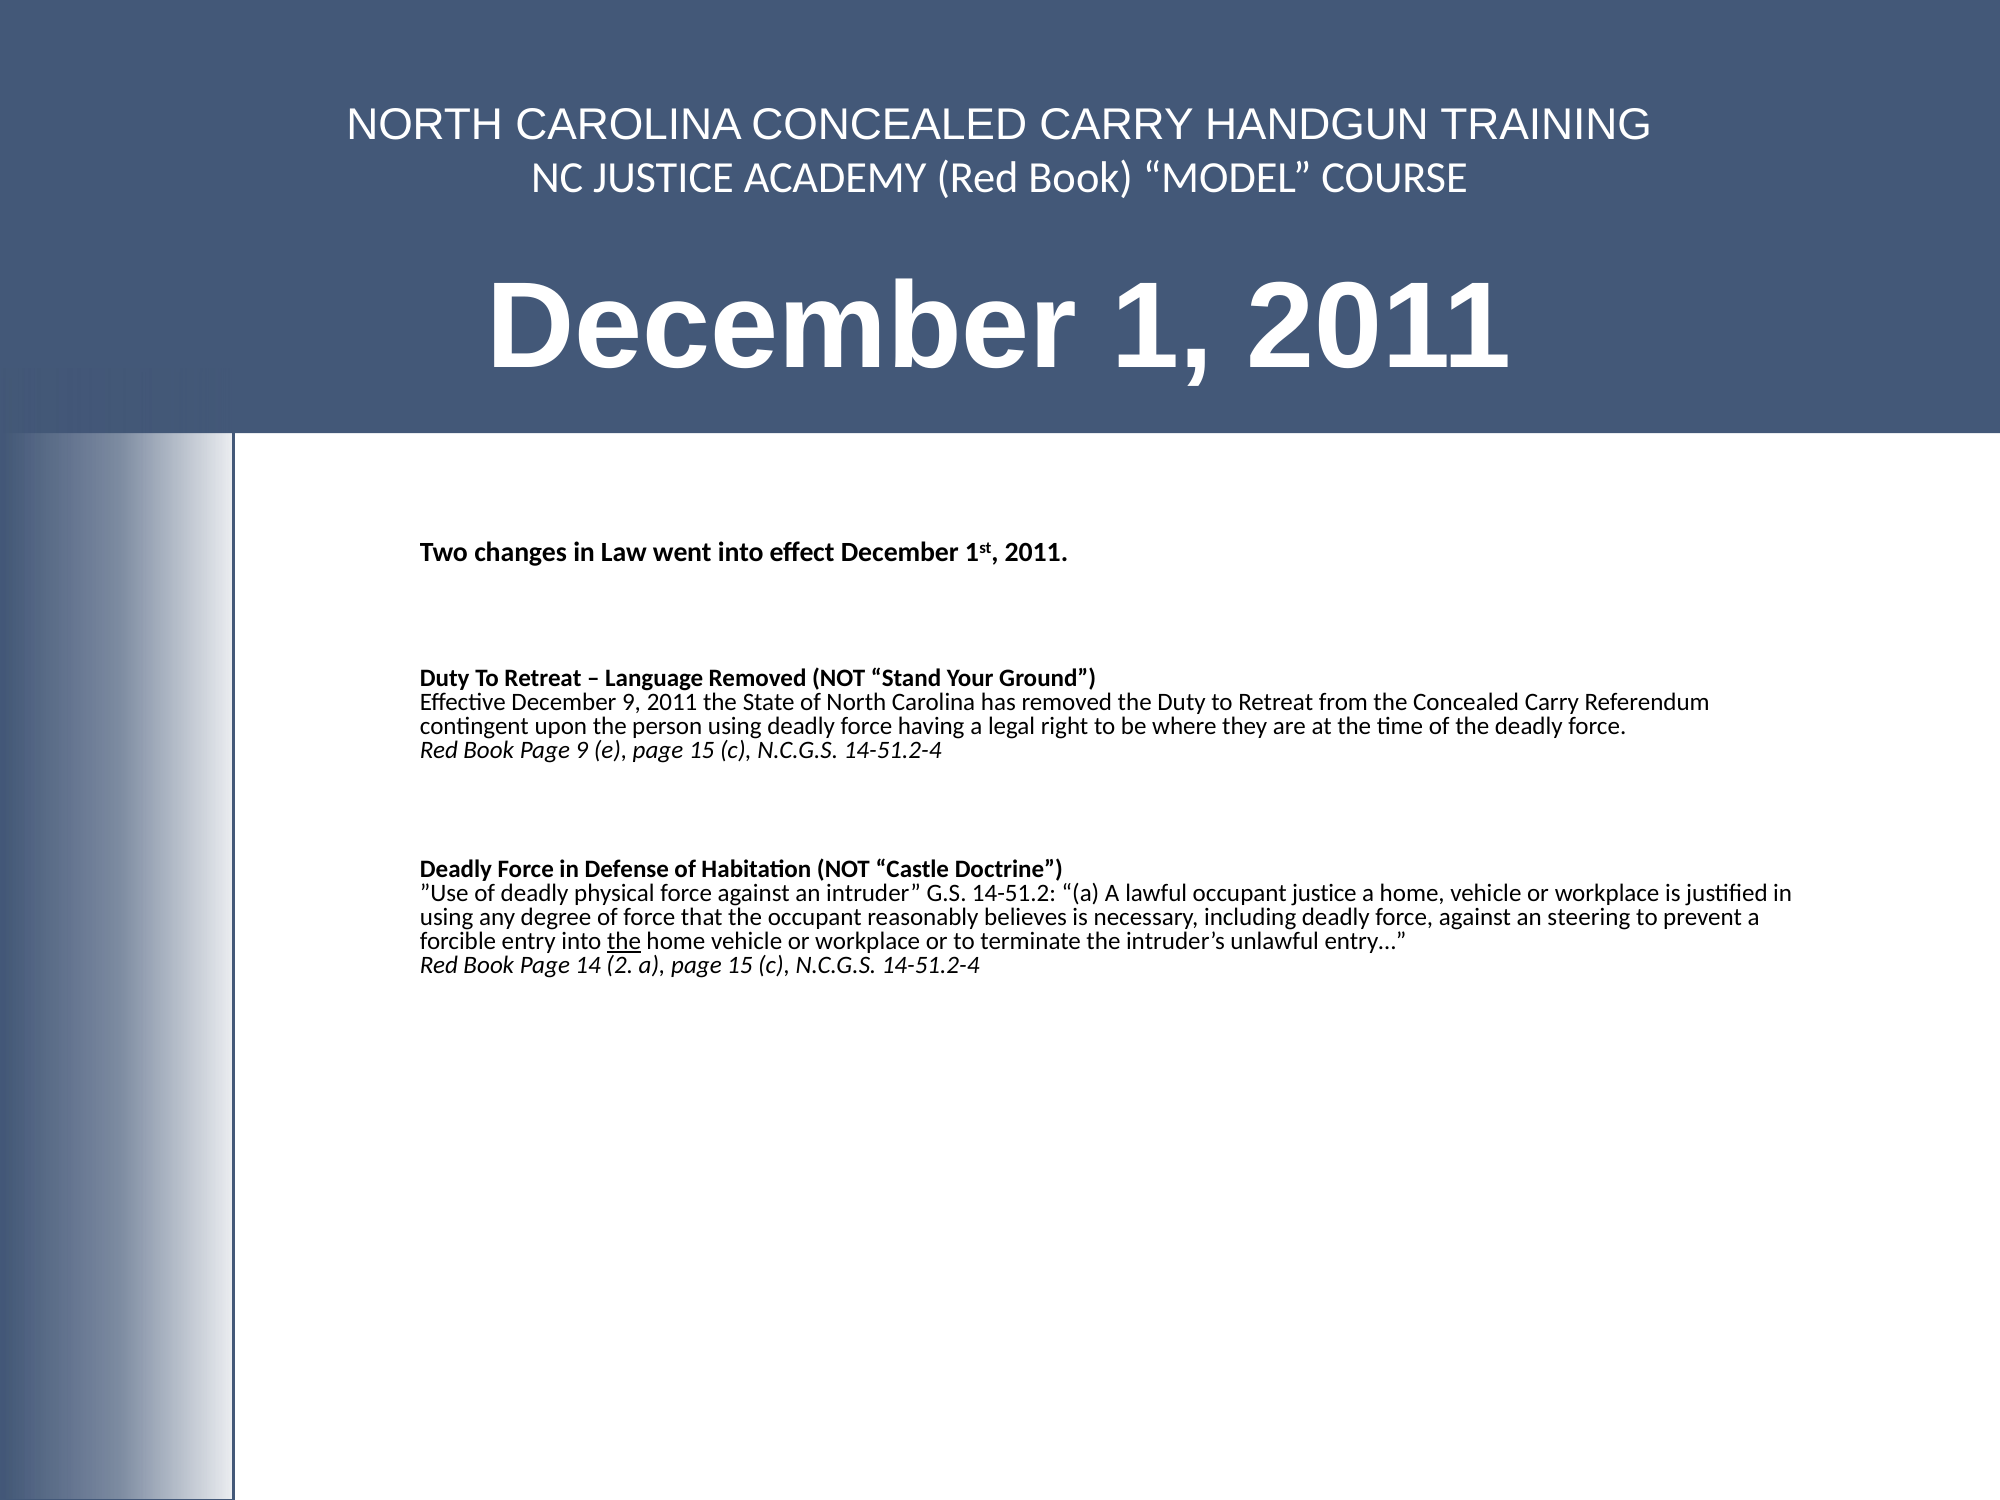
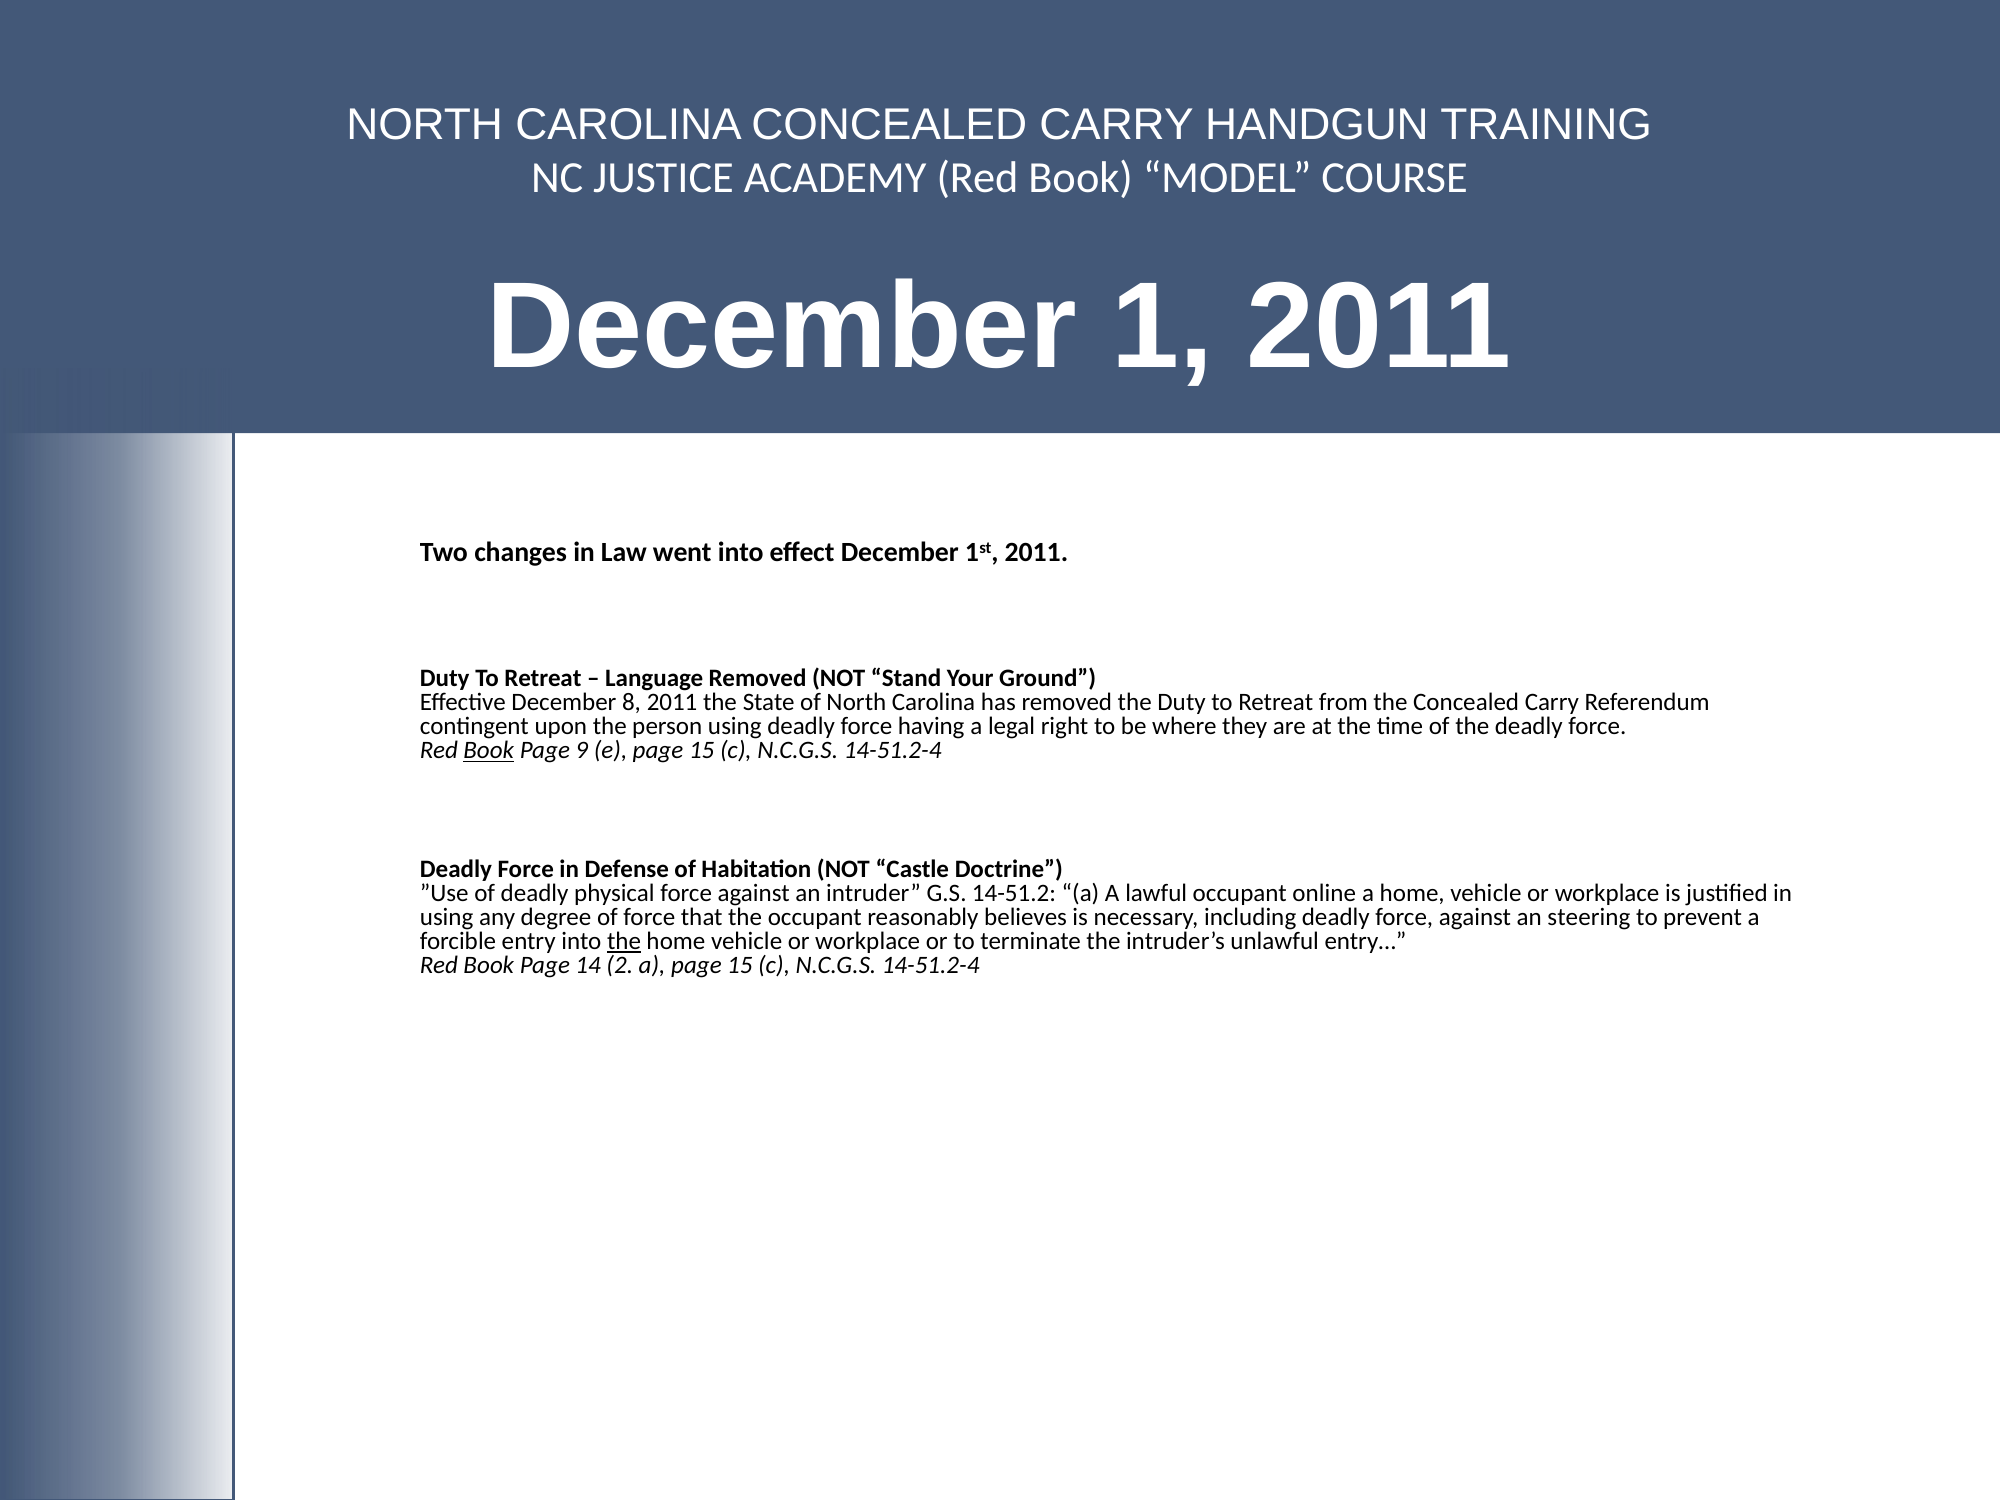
December 9: 9 -> 8
Book at (489, 751) underline: none -> present
occupant justice: justice -> online
